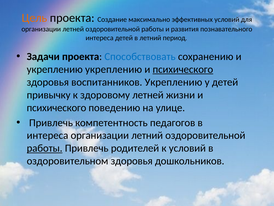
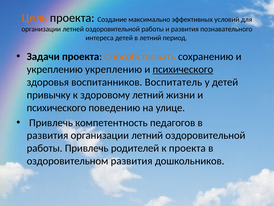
Способствовать colour: blue -> orange
воспитанников Укреплению: Укреплению -> Воспитатель
здоровому летней: летней -> летний
интереса at (47, 135): интереса -> развития
работы at (45, 148) underline: present -> none
к условий: условий -> проекта
оздоровительном здоровья: здоровья -> развития
